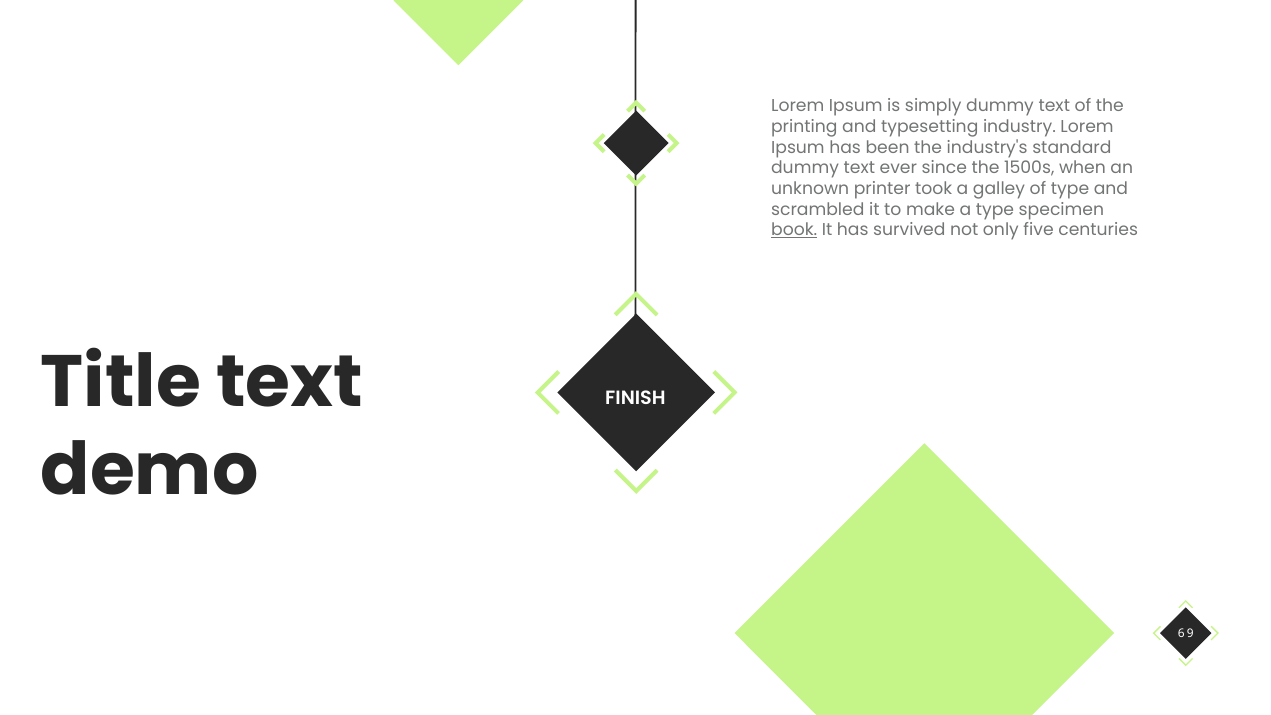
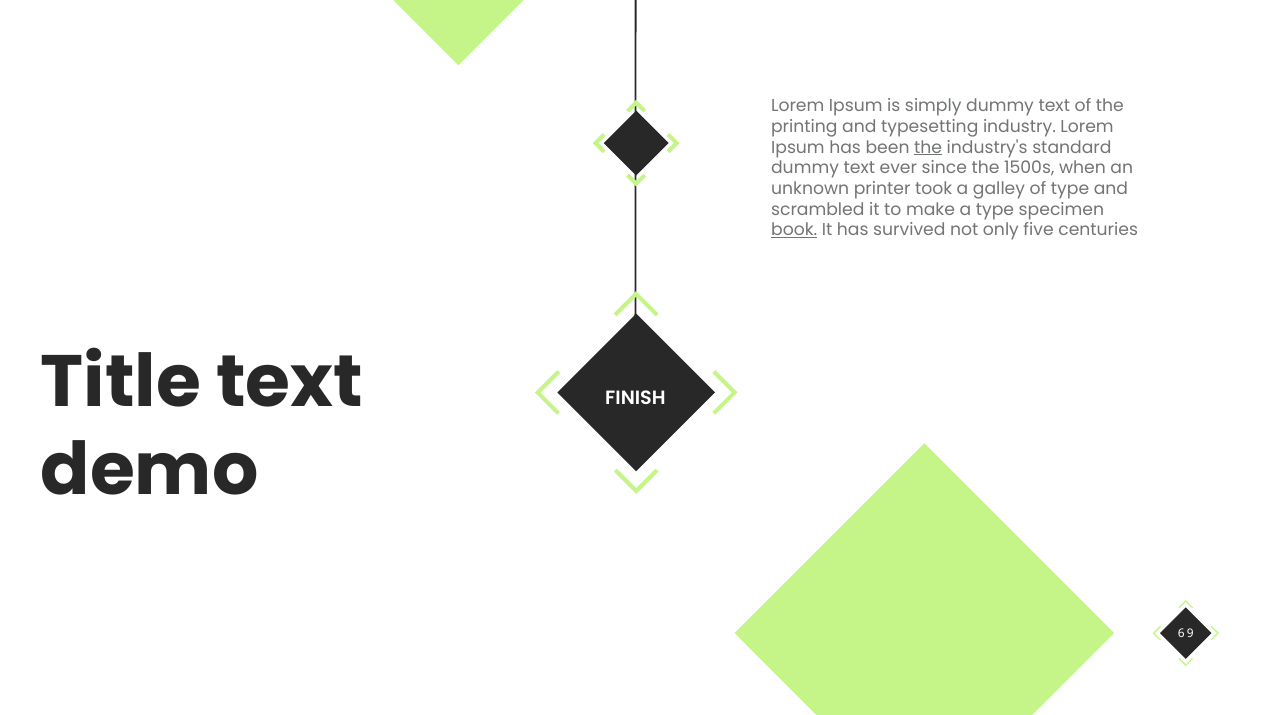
the at (928, 147) underline: none -> present
